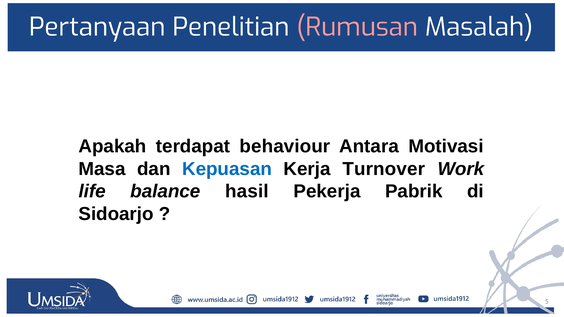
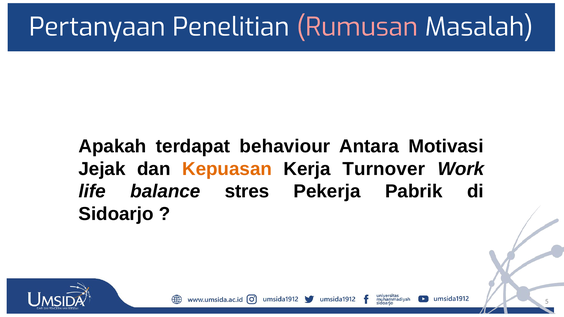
Masa: Masa -> Jejak
Kepuasan colour: blue -> orange
hasil: hasil -> stres
